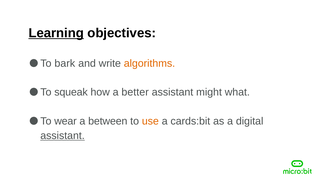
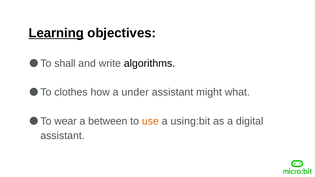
bark: bark -> shall
algorithms colour: orange -> black
squeak: squeak -> clothes
better: better -> under
cards:bit: cards:bit -> using:bit
assistant at (63, 136) underline: present -> none
